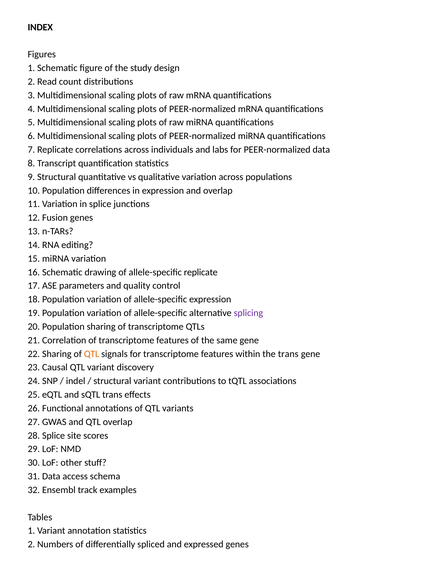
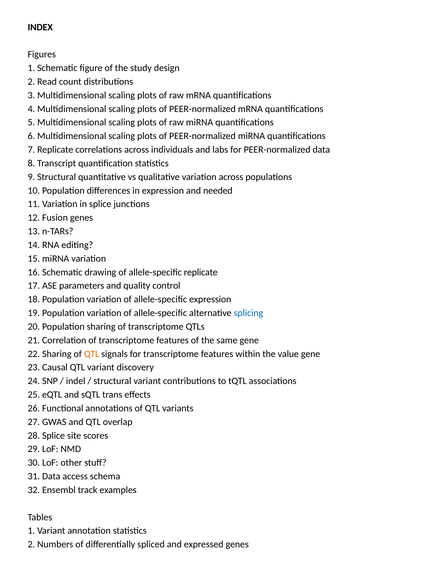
and overlap: overlap -> needed
splicing colour: purple -> blue
the trans: trans -> value
